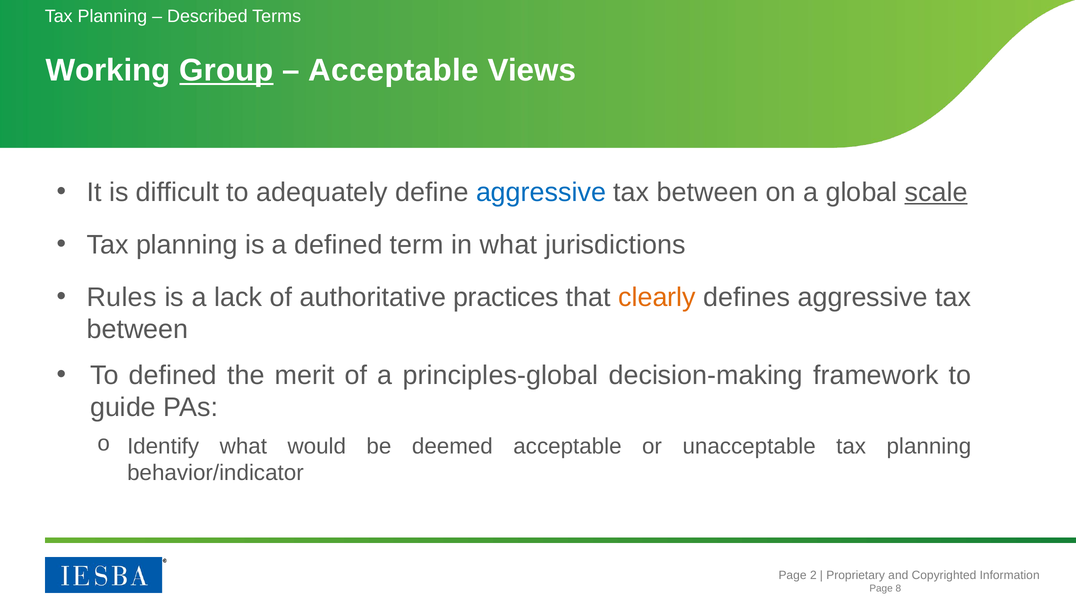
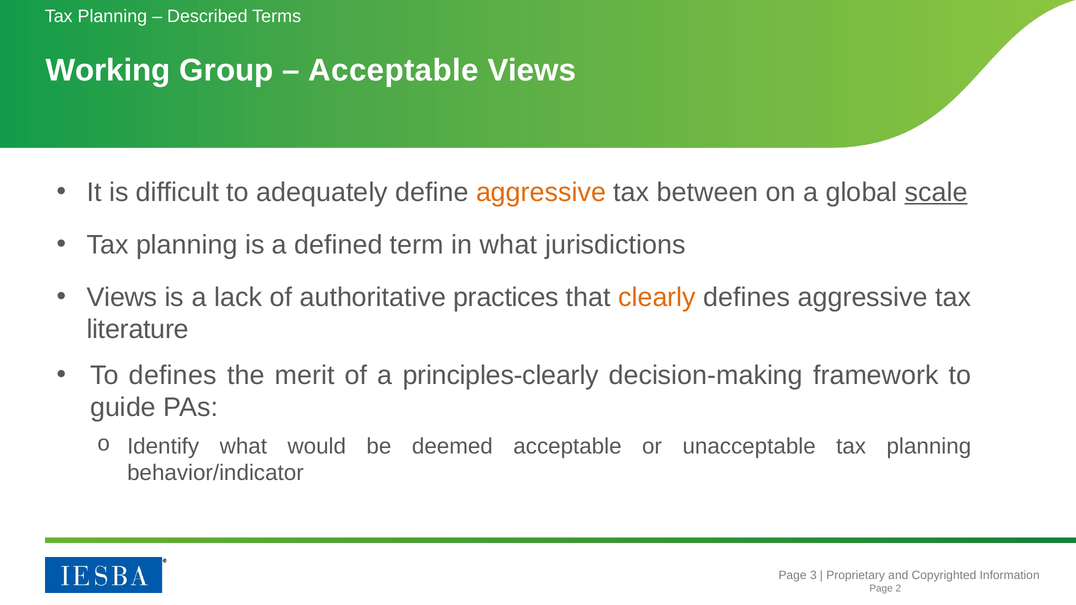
Group underline: present -> none
aggressive at (541, 192) colour: blue -> orange
Rules at (122, 297): Rules -> Views
between at (138, 330): between -> literature
To defined: defined -> defines
principles-global: principles-global -> principles-clearly
2: 2 -> 3
8: 8 -> 2
